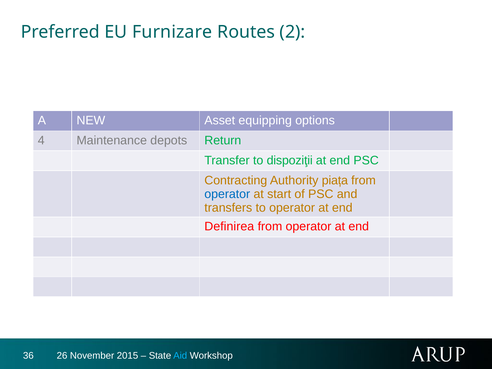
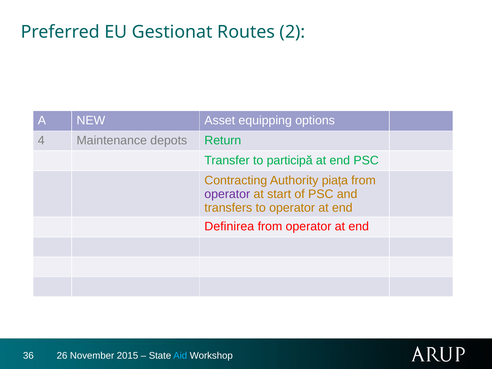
Furnizare: Furnizare -> Gestionat
dispoziţii: dispoziţii -> participă
operator at (227, 194) colour: blue -> purple
